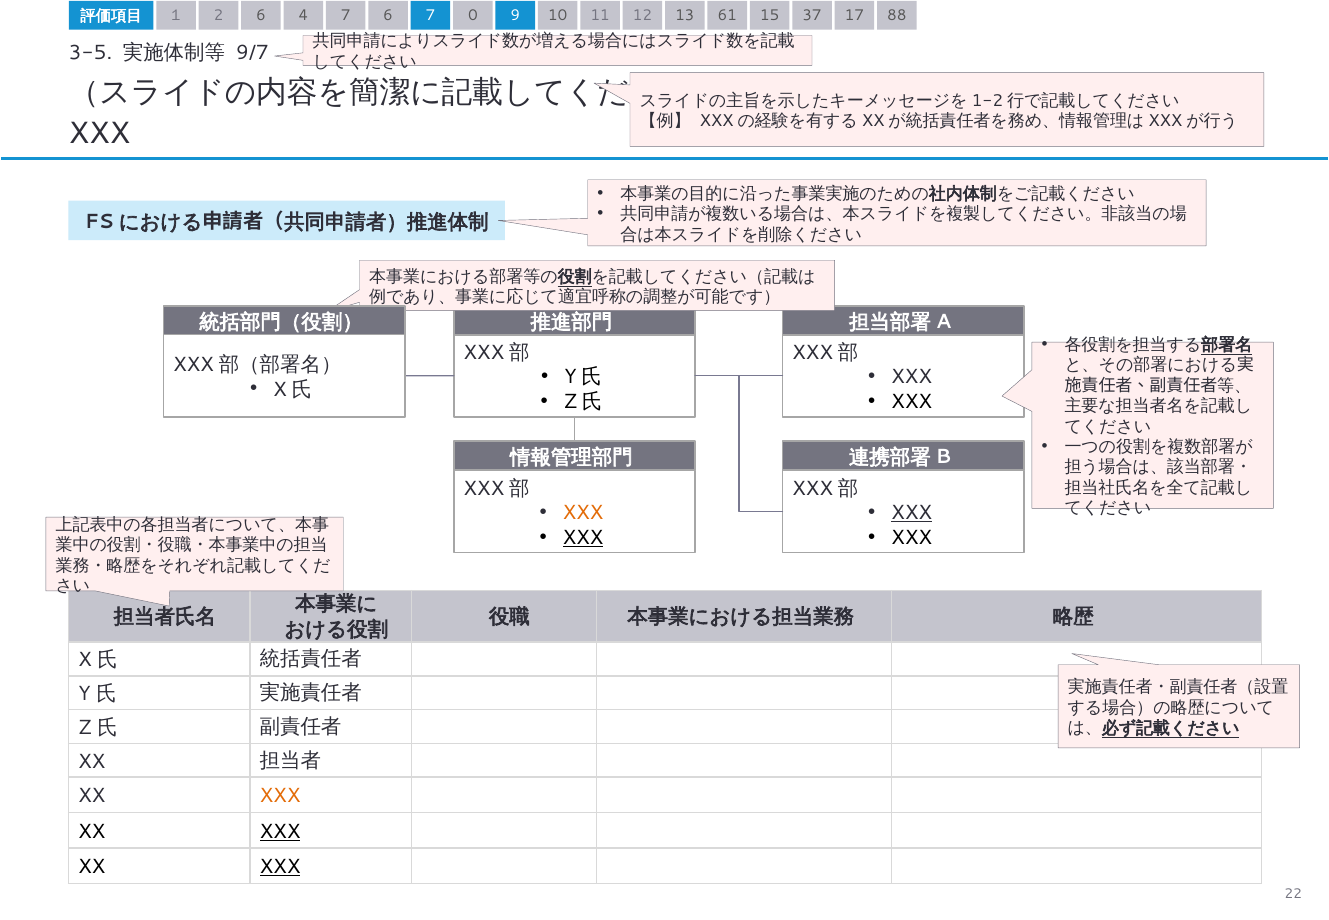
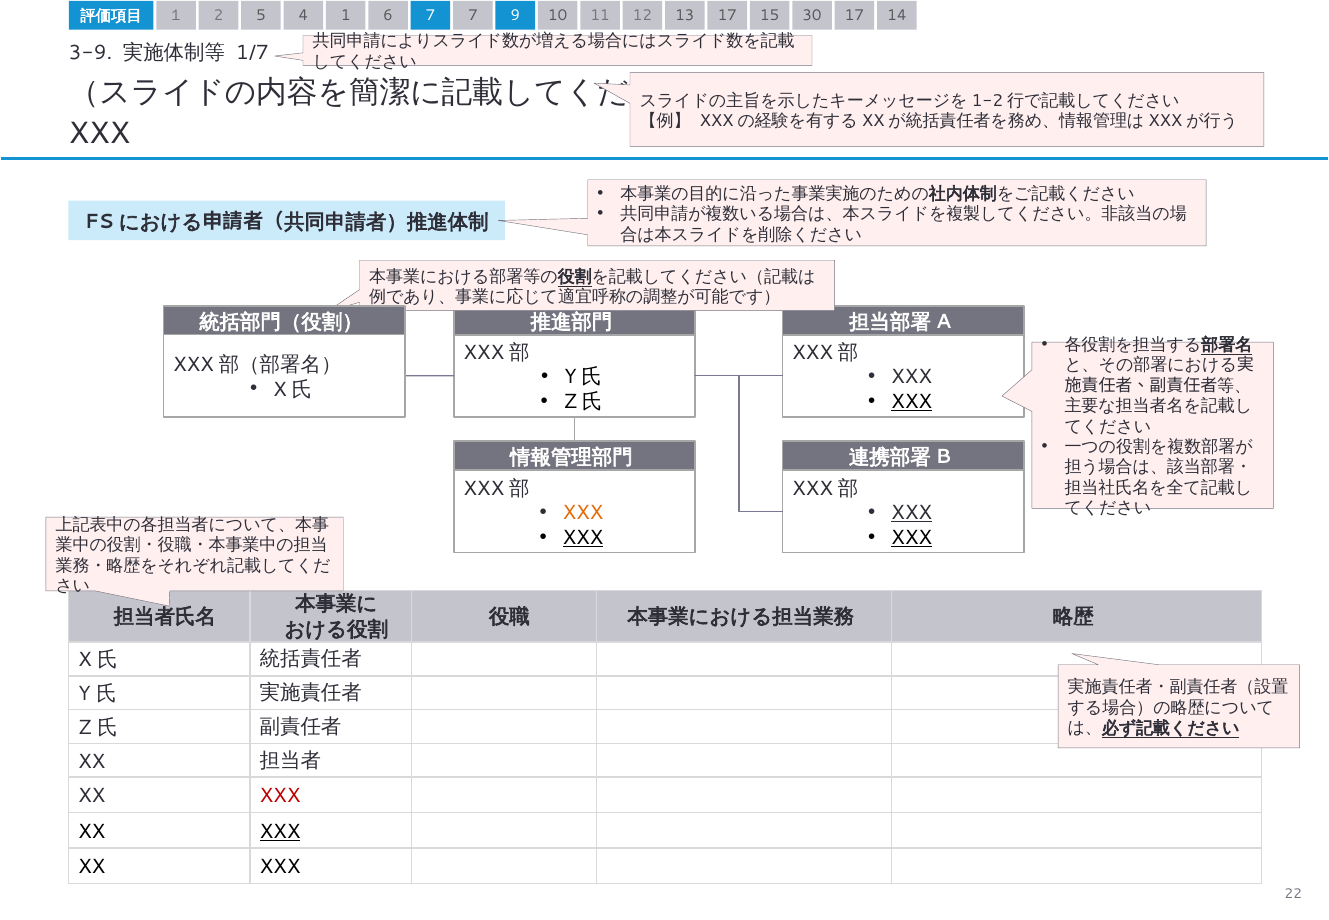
2 6: 6 -> 5
4 7: 7 -> 1
7 0: 0 -> 7
13 61: 61 -> 17
37: 37 -> 30
88: 88 -> 14
3-5: 3-5 -> 3-9
9/7: 9/7 -> 1/7
XXX at (912, 402) underline: none -> present
XXX at (912, 537) underline: none -> present
XXX at (280, 796) colour: orange -> red
XXX at (280, 867) underline: present -> none
